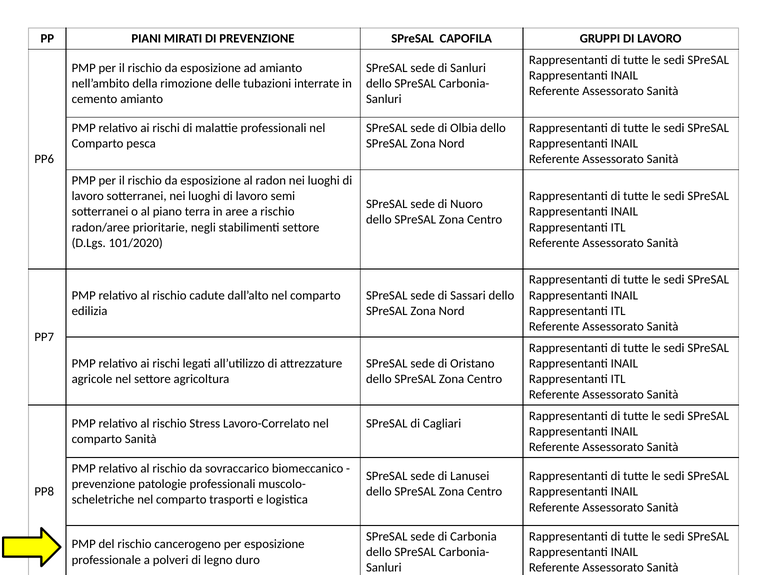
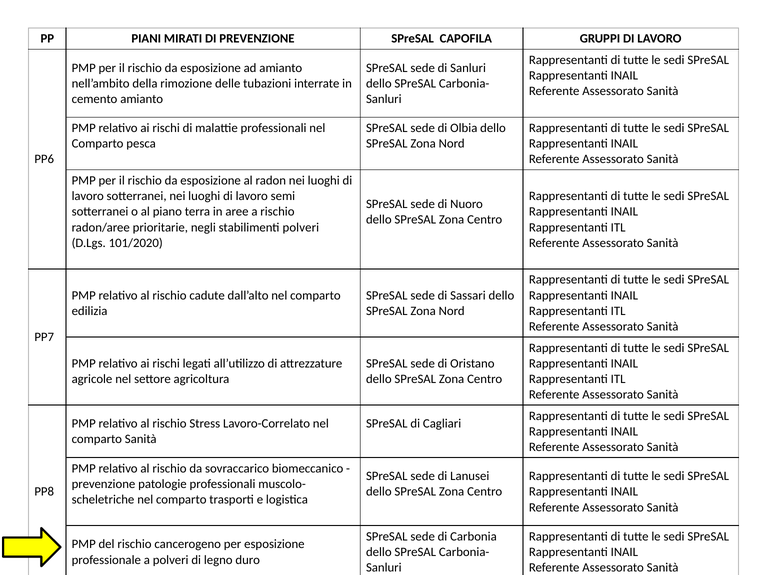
stabilimenti settore: settore -> polveri
